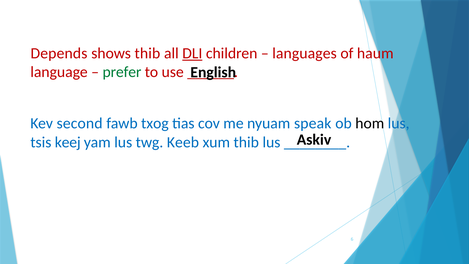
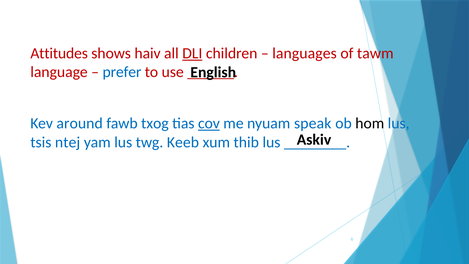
Depends: Depends -> Attitudes
shows thib: thib -> haiv
haum: haum -> tawm
prefer colour: green -> blue
second: second -> around
cov underline: none -> present
keej: keej -> ntej
